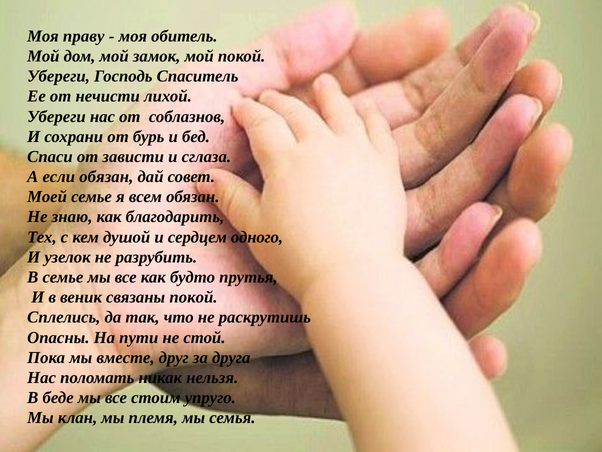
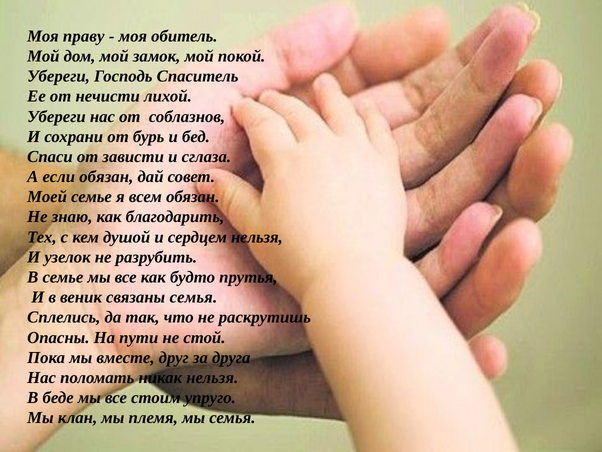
сердцем одного: одного -> нельзя
связаны покой: покой -> семья
